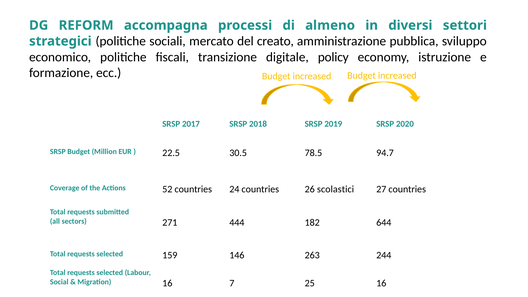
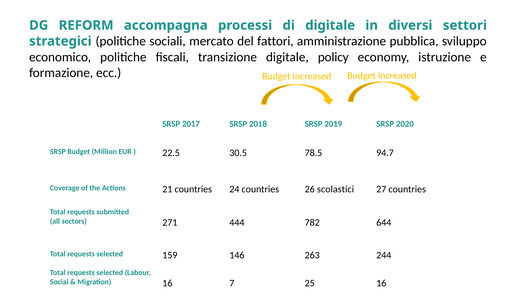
di almeno: almeno -> digitale
creato: creato -> fattori
52: 52 -> 21
182: 182 -> 782
